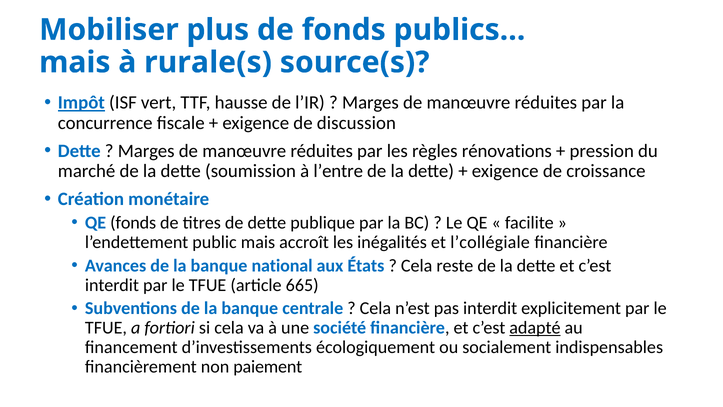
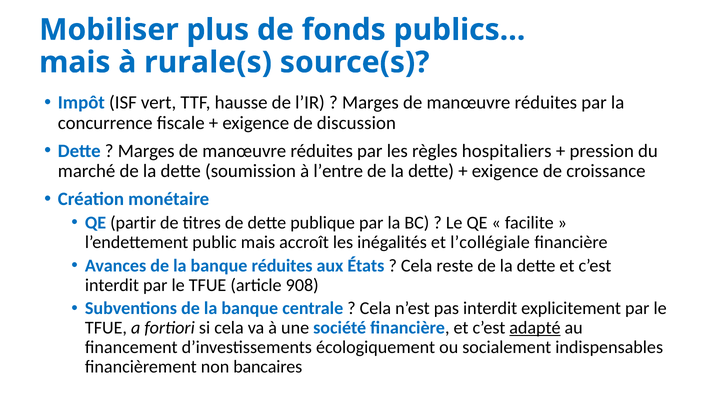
Impôt underline: present -> none
rénovations: rénovations -> hospitaliers
QE fonds: fonds -> partir
banque national: national -> réduites
665: 665 -> 908
paiement: paiement -> bancaires
